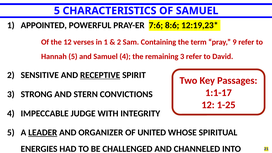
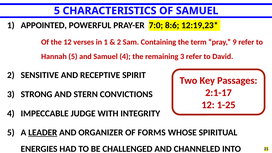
7:6: 7:6 -> 7:0
RECEPTIVE underline: present -> none
1:1-17: 1:1-17 -> 2:1-17
UNITED: UNITED -> FORMS
